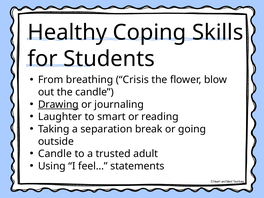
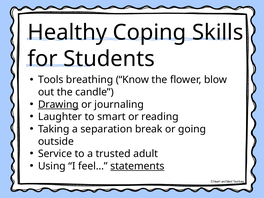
From: From -> Tools
Crisis: Crisis -> Know
Candle at (55, 154): Candle -> Service
statements underline: none -> present
